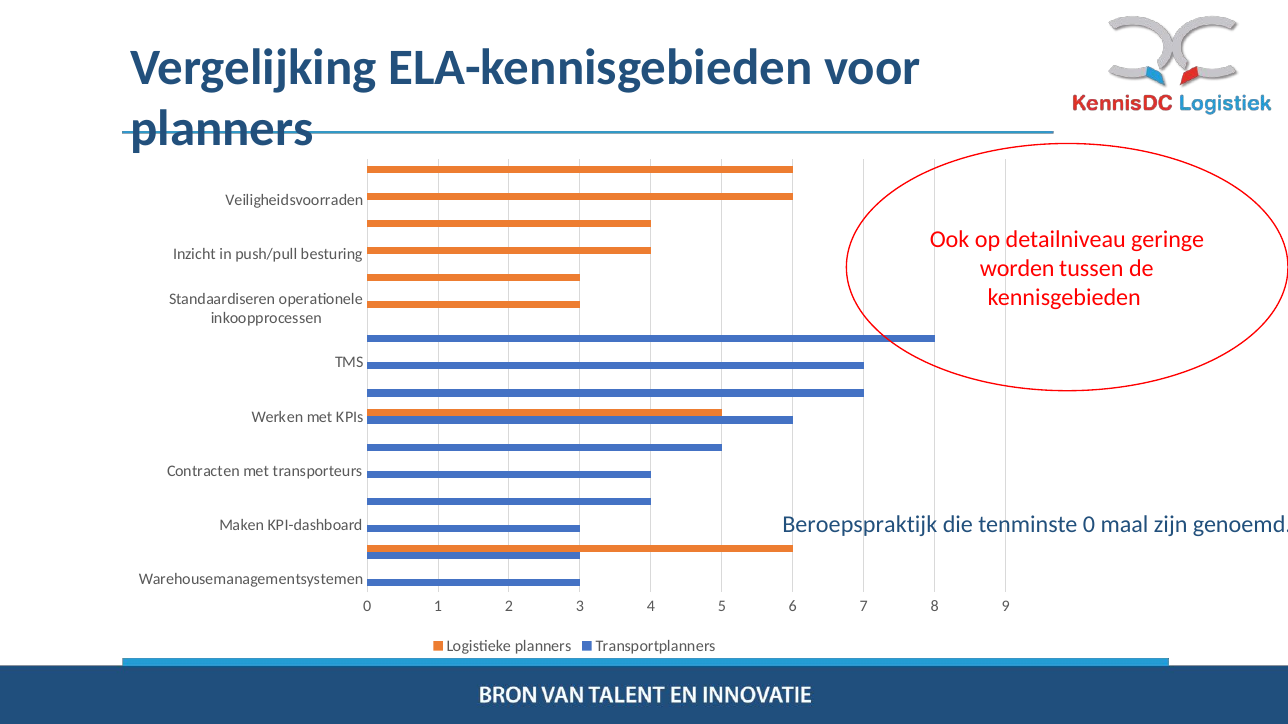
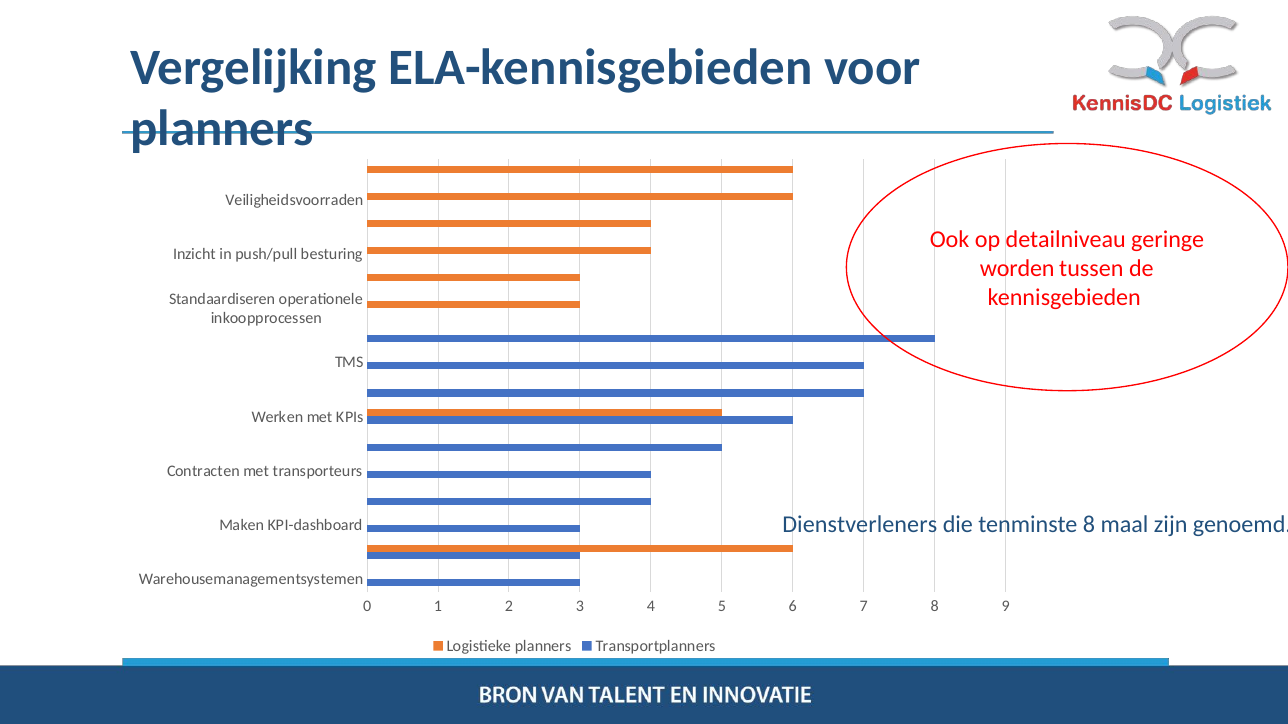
Beroepspraktijk: Beroepspraktijk -> Dienstverleners
tenminste 0: 0 -> 8
